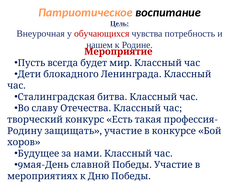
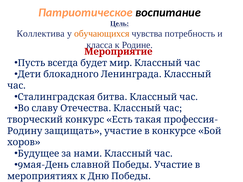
Внеурочная: Внеурочная -> Коллектива
обучающихся colour: red -> orange
нашем: нашем -> класса
